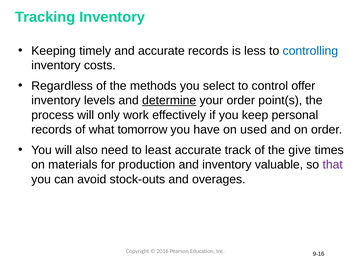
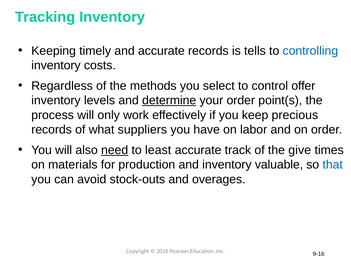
less: less -> tells
personal: personal -> precious
tomorrow: tomorrow -> suppliers
used: used -> labor
need underline: none -> present
that colour: purple -> blue
